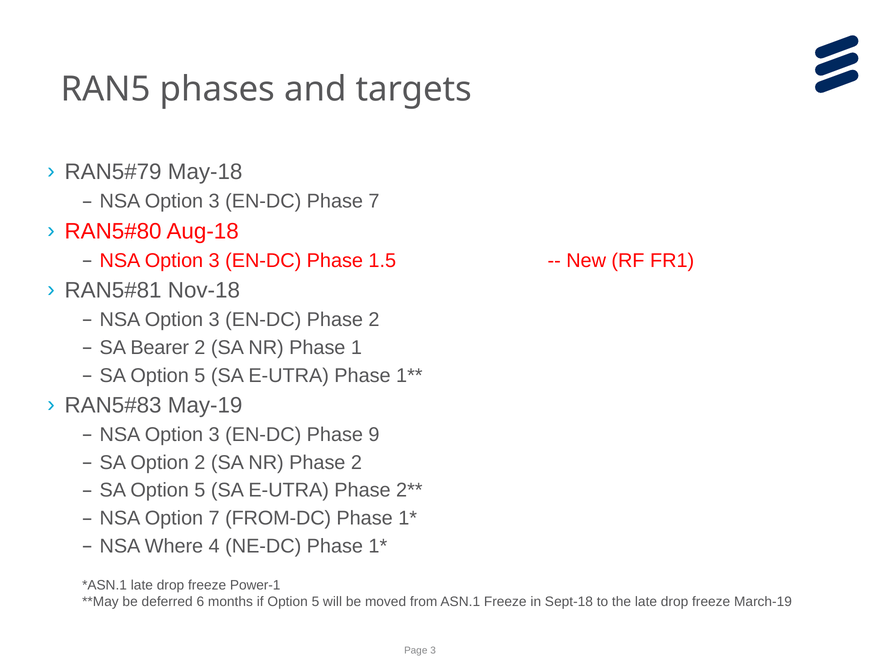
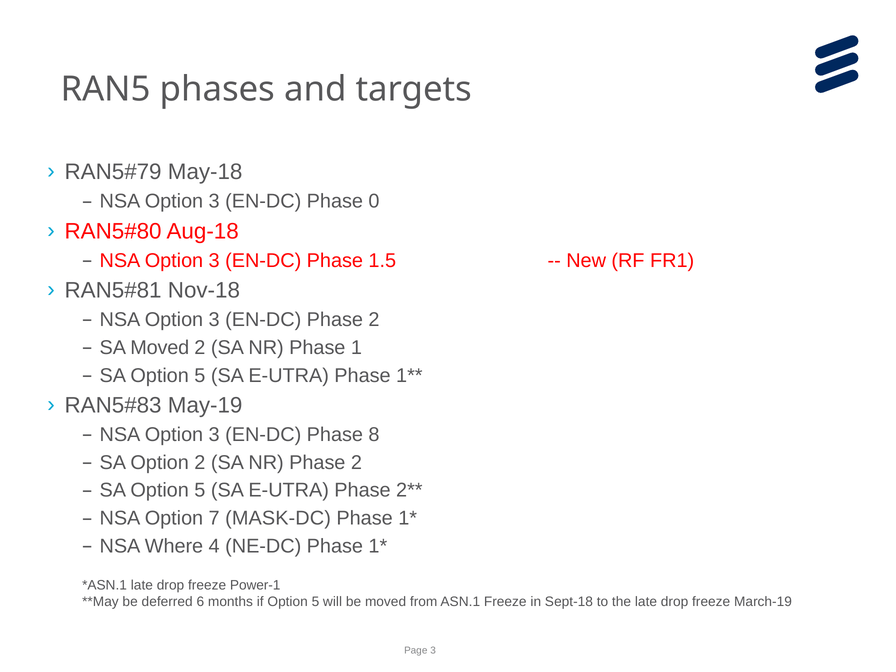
Phase 7: 7 -> 0
SA Bearer: Bearer -> Moved
9: 9 -> 8
FROM-DC: FROM-DC -> MASK-DC
